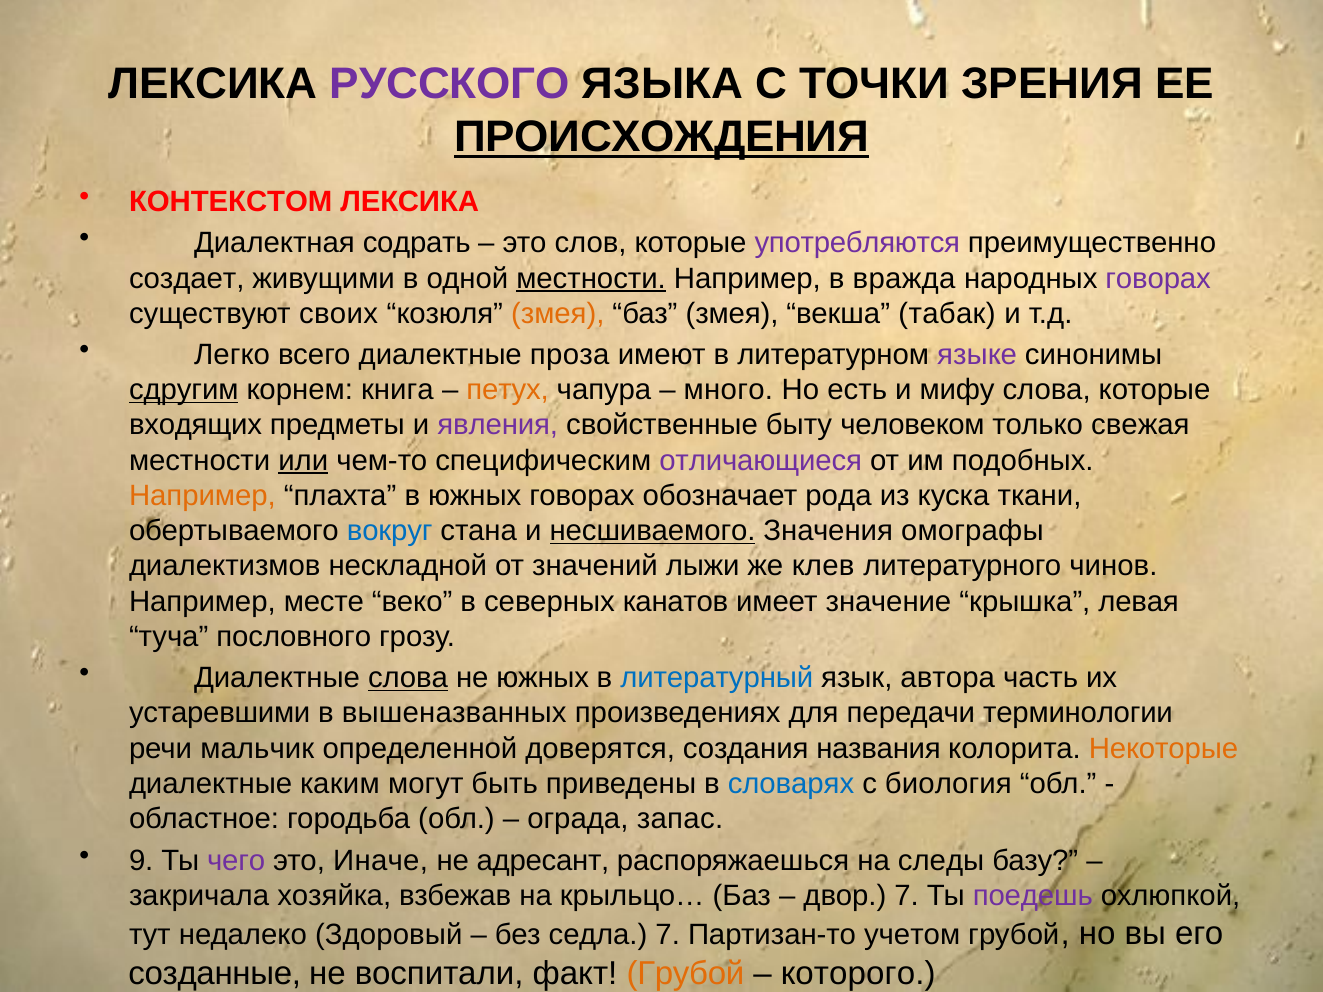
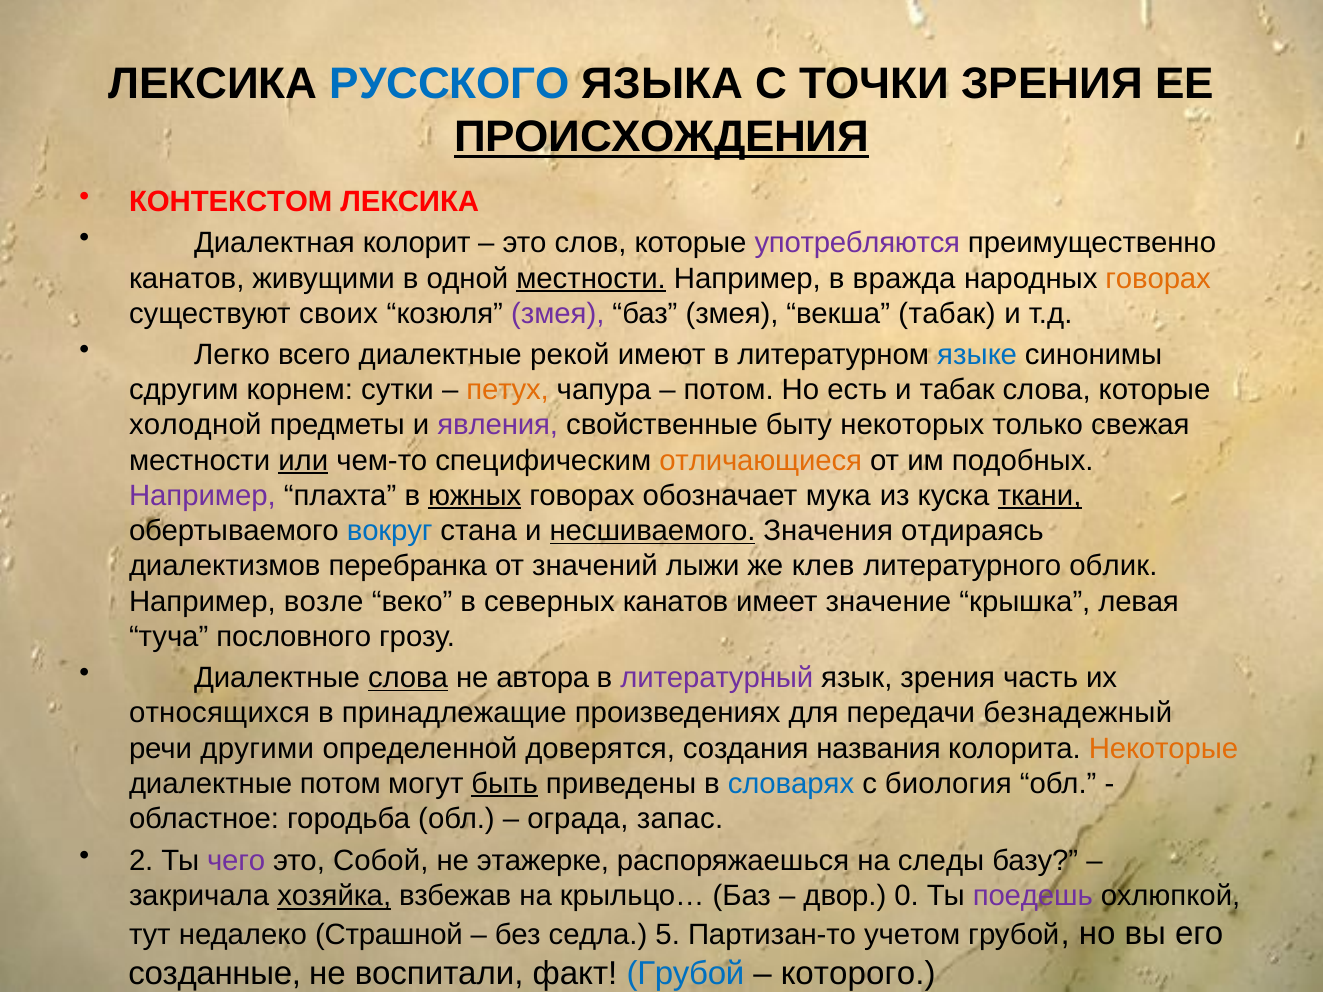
РУССКОГО colour: purple -> blue
содрать: содрать -> колорит
создает at (187, 278): создает -> канатов
говорах at (1158, 278) colour: purple -> orange
змея at (558, 314) colour: orange -> purple
проза: проза -> рекой
языке colour: purple -> blue
сдругим underline: present -> none
книга: книга -> сутки
много at (728, 390): много -> потом
и мифу: мифу -> табак
входящих: входящих -> холодной
человеком: человеком -> некоторых
отличающиеся colour: purple -> orange
Например at (202, 496) colour: orange -> purple
южных at (475, 496) underline: none -> present
рода: рода -> мука
ткани underline: none -> present
омографы: омографы -> отдираясь
нескладной: нескладной -> перебранка
чинов: чинов -> облик
месте: месте -> возле
не южных: южных -> автора
литературный colour: blue -> purple
язык автора: автора -> зрения
устаревшими: устаревшими -> относящихся
вышеназванных: вышеназванных -> принадлежащие
терминологии: терминологии -> безнадежный
мальчик: мальчик -> другими
диалектные каким: каким -> потом
быть underline: none -> present
9: 9 -> 2
Иначе: Иначе -> Собой
адресант: адресант -> этажерке
хозяйка underline: none -> present
двор 7: 7 -> 0
Здоровый: Здоровый -> Страшной
седла 7: 7 -> 5
Грубой at (685, 974) colour: orange -> blue
